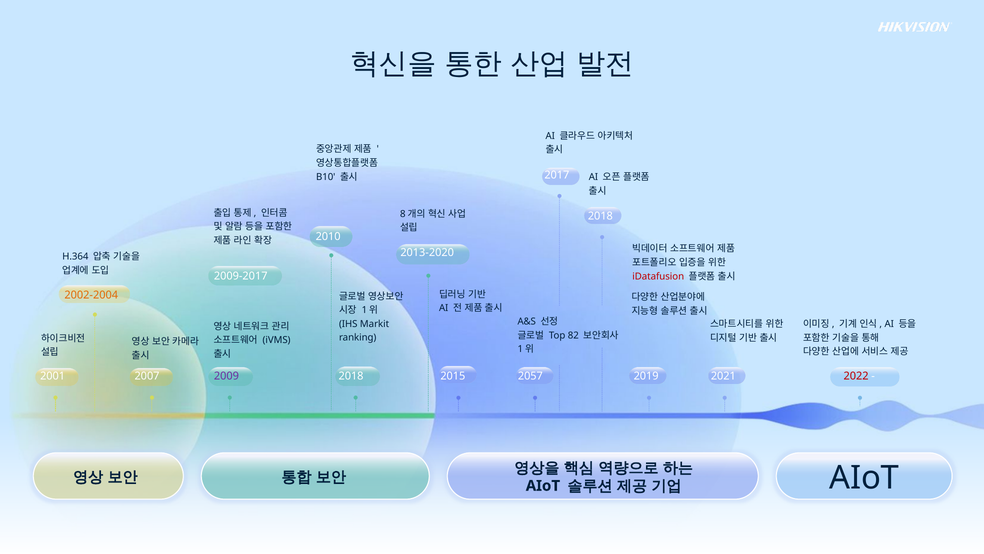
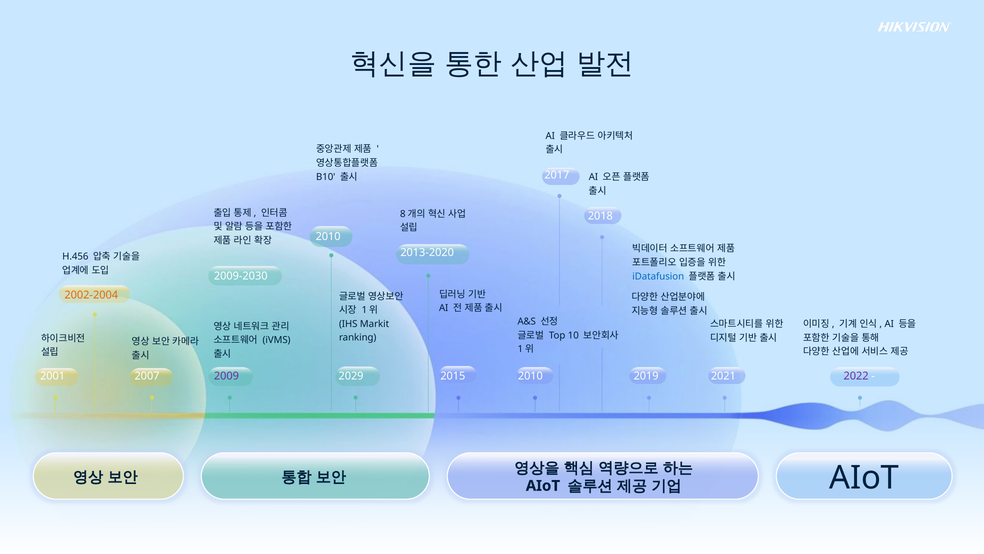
H.364: H.364 -> H.456
2009-2017: 2009-2017 -> 2009-2030
iDatafusion colour: red -> blue
82: 82 -> 10
2018 at (351, 376): 2018 -> 2029
2057 at (530, 376): 2057 -> 2010
2022 colour: red -> purple
